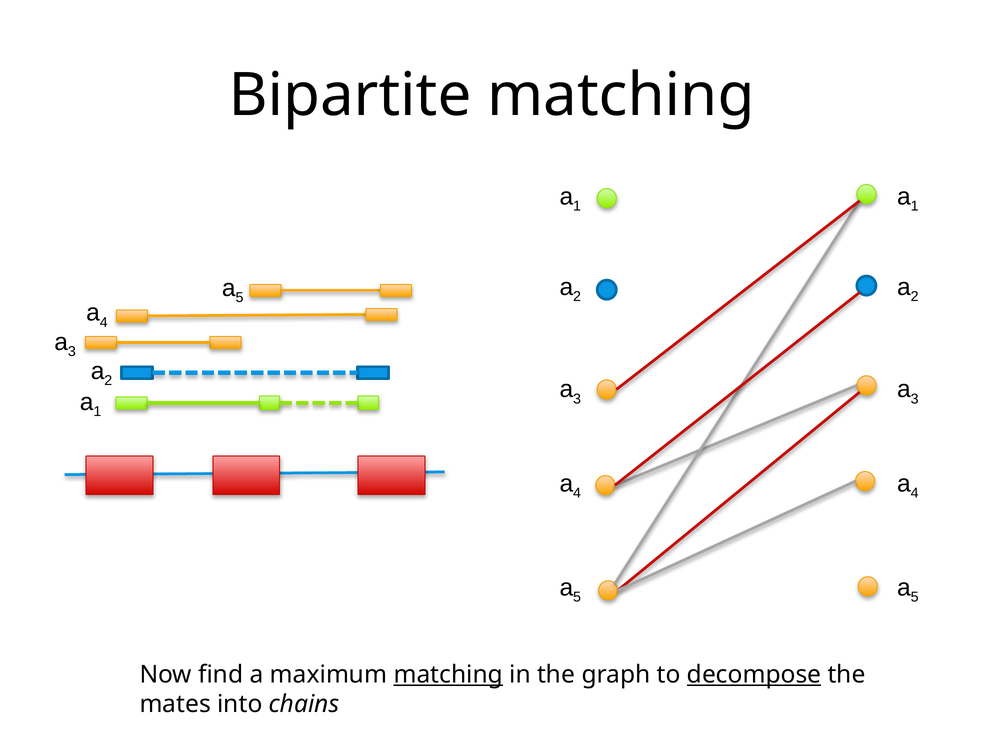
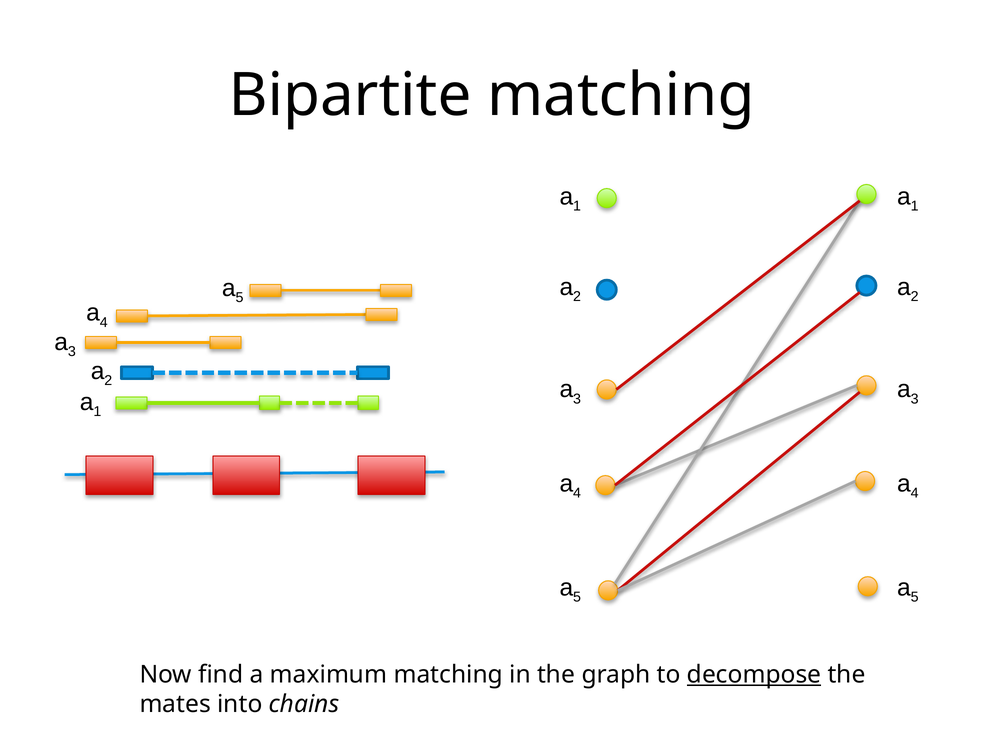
matching at (448, 675) underline: present -> none
